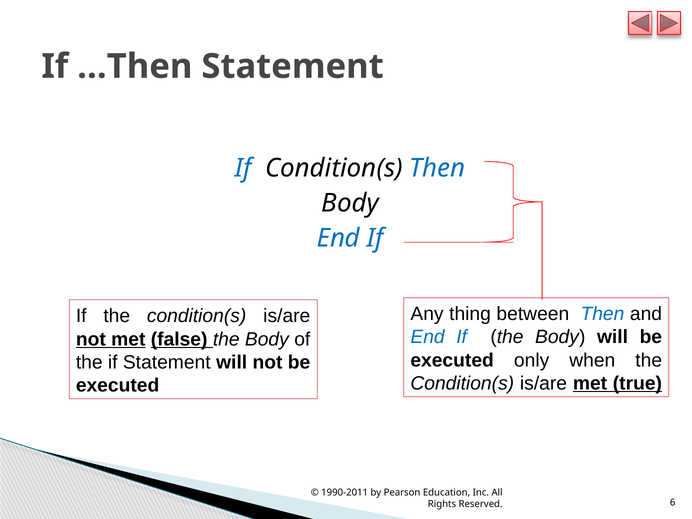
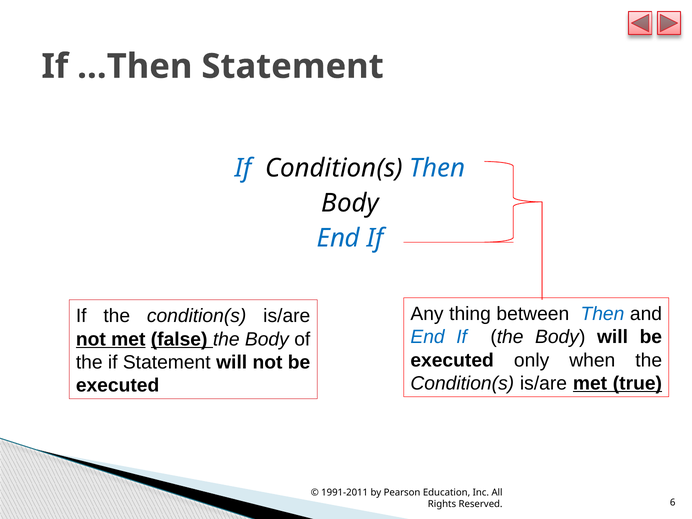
1990-2011: 1990-2011 -> 1991-2011
